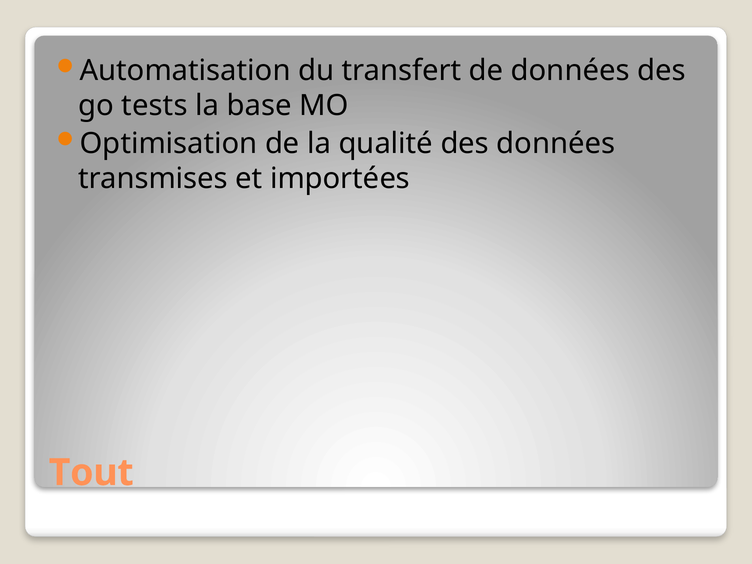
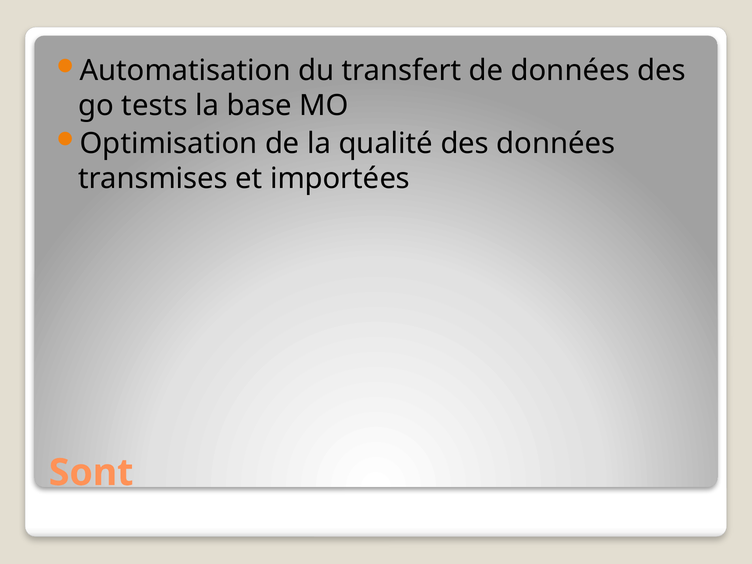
Tout: Tout -> Sont
